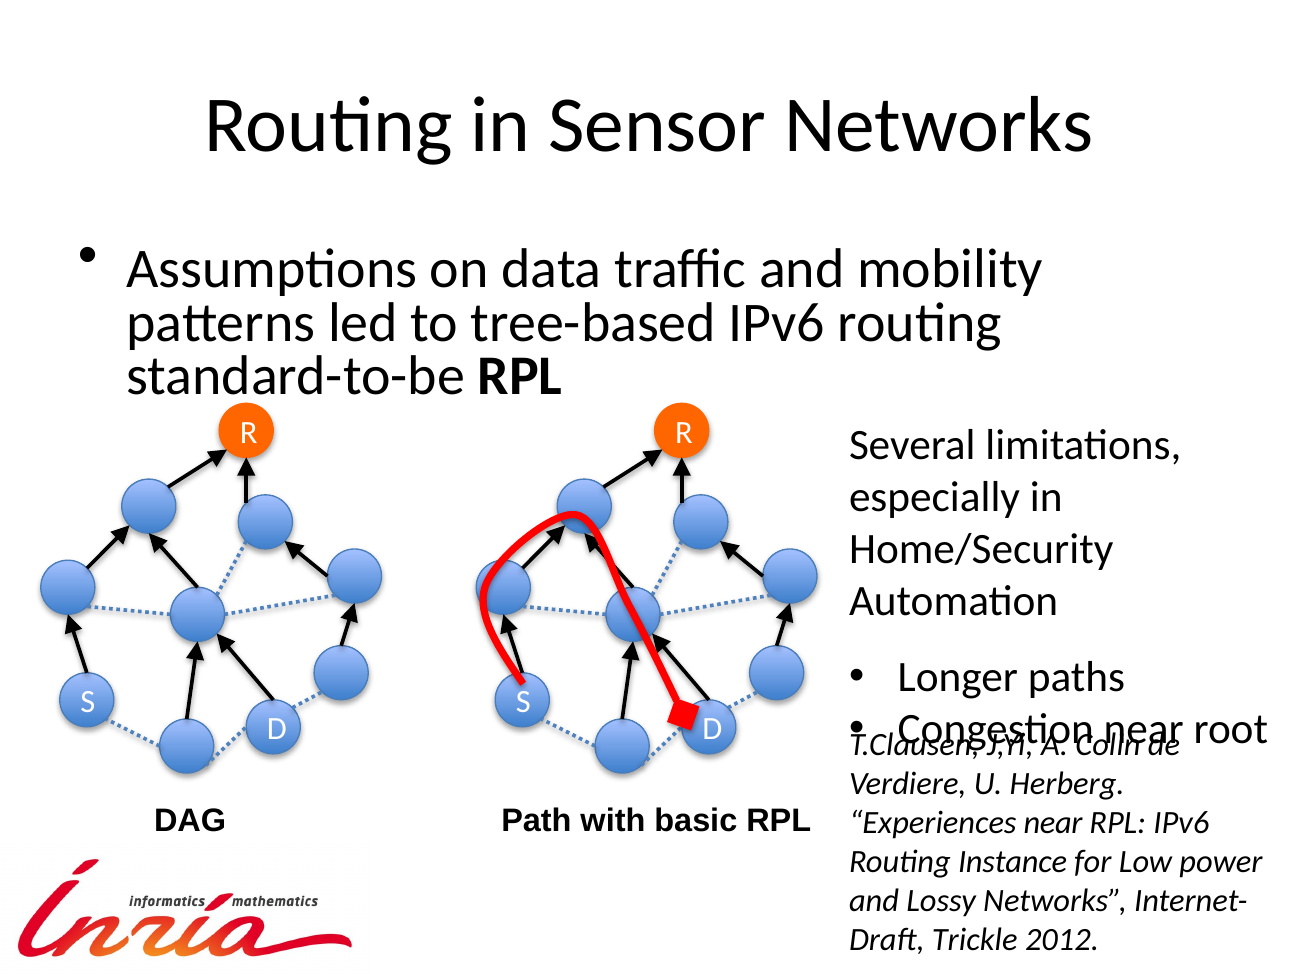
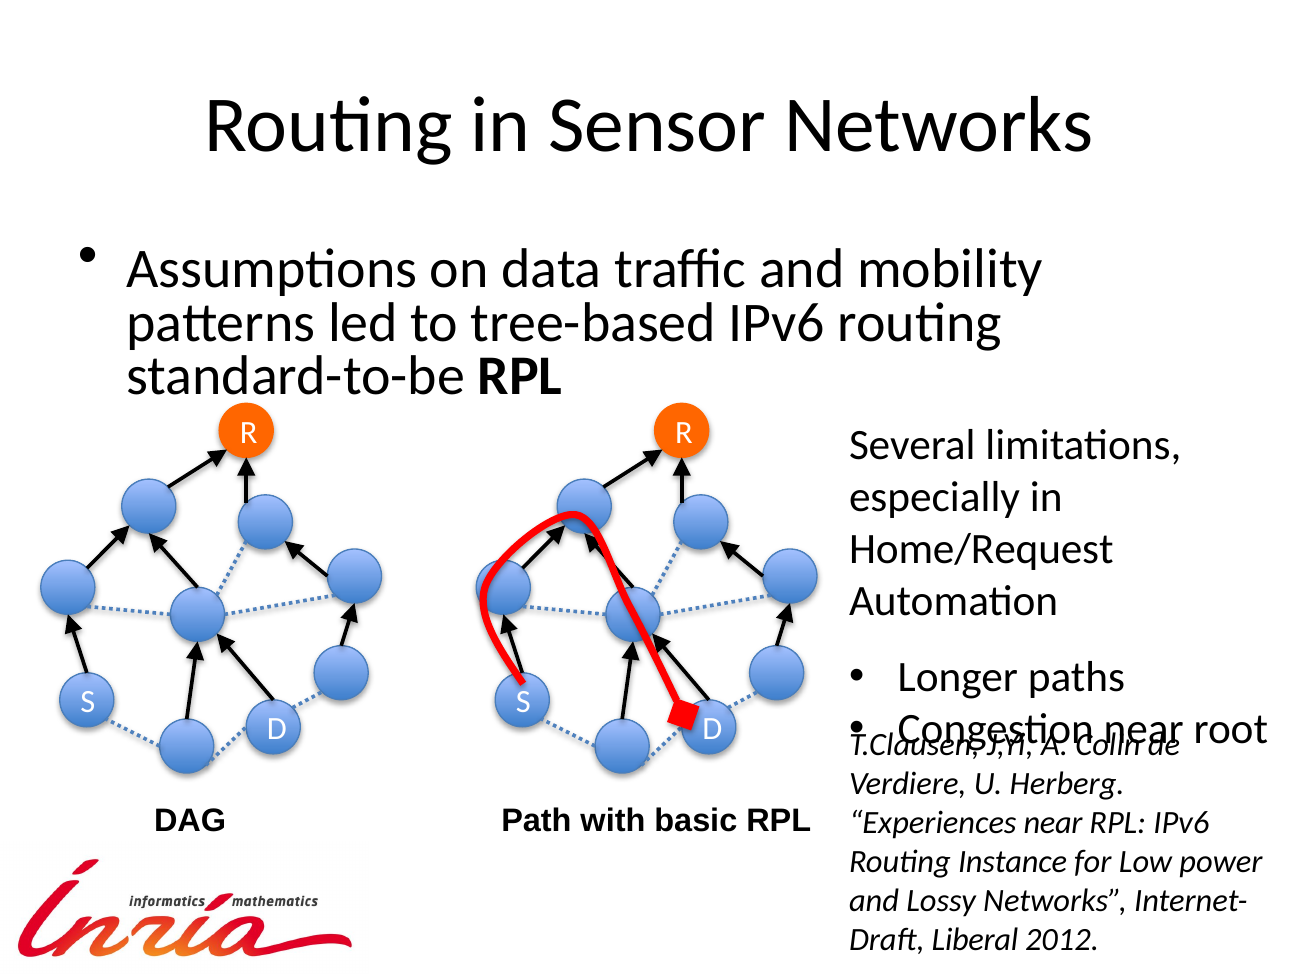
Home/Security: Home/Security -> Home/Request
Trickle: Trickle -> Liberal
